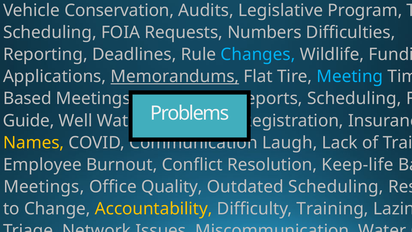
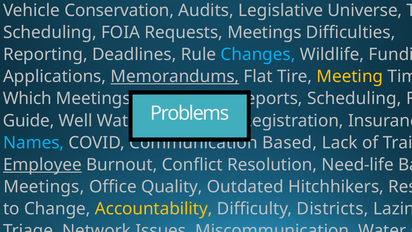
Program: Program -> Universe
Requests Numbers: Numbers -> Meetings
Meeting colour: light blue -> yellow
Based: Based -> Which
Names colour: yellow -> light blue
Laugh: Laugh -> Based
Employee underline: none -> present
Keep-life: Keep-life -> Need-life
Outdated Scheduling: Scheduling -> Hitchhikers
Difficulty Training: Training -> Districts
